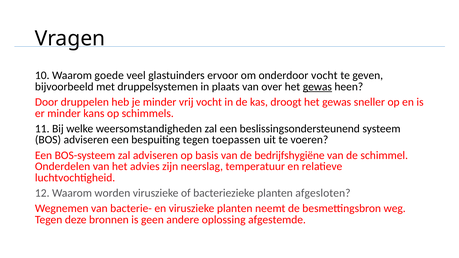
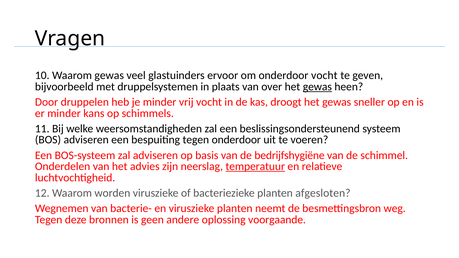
Waarom goede: goede -> gewas
tegen toepassen: toepassen -> onderdoor
temperatuur underline: none -> present
afgestemde: afgestemde -> voorgaande
